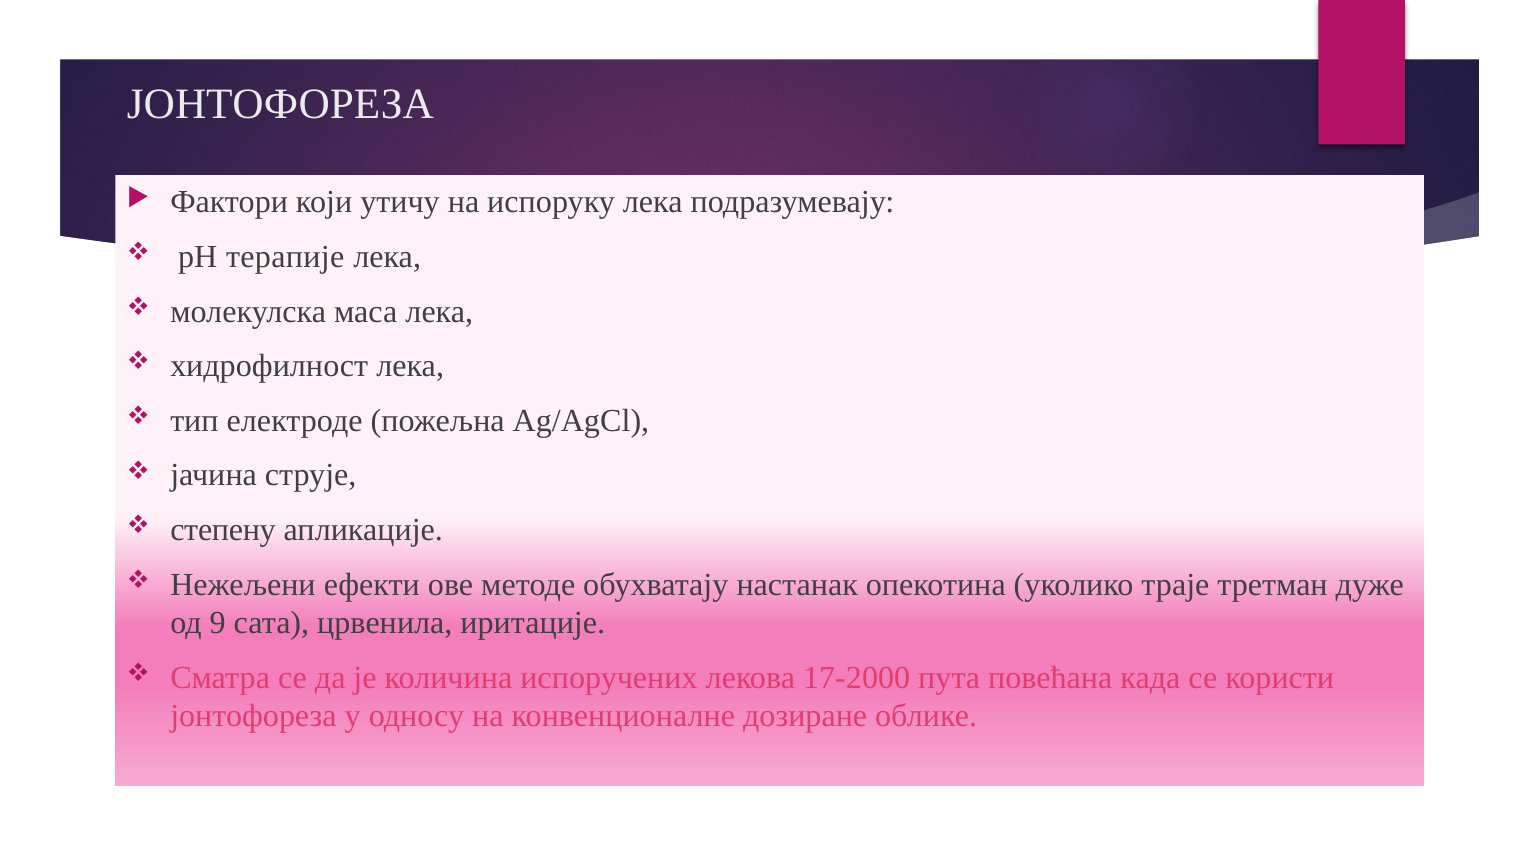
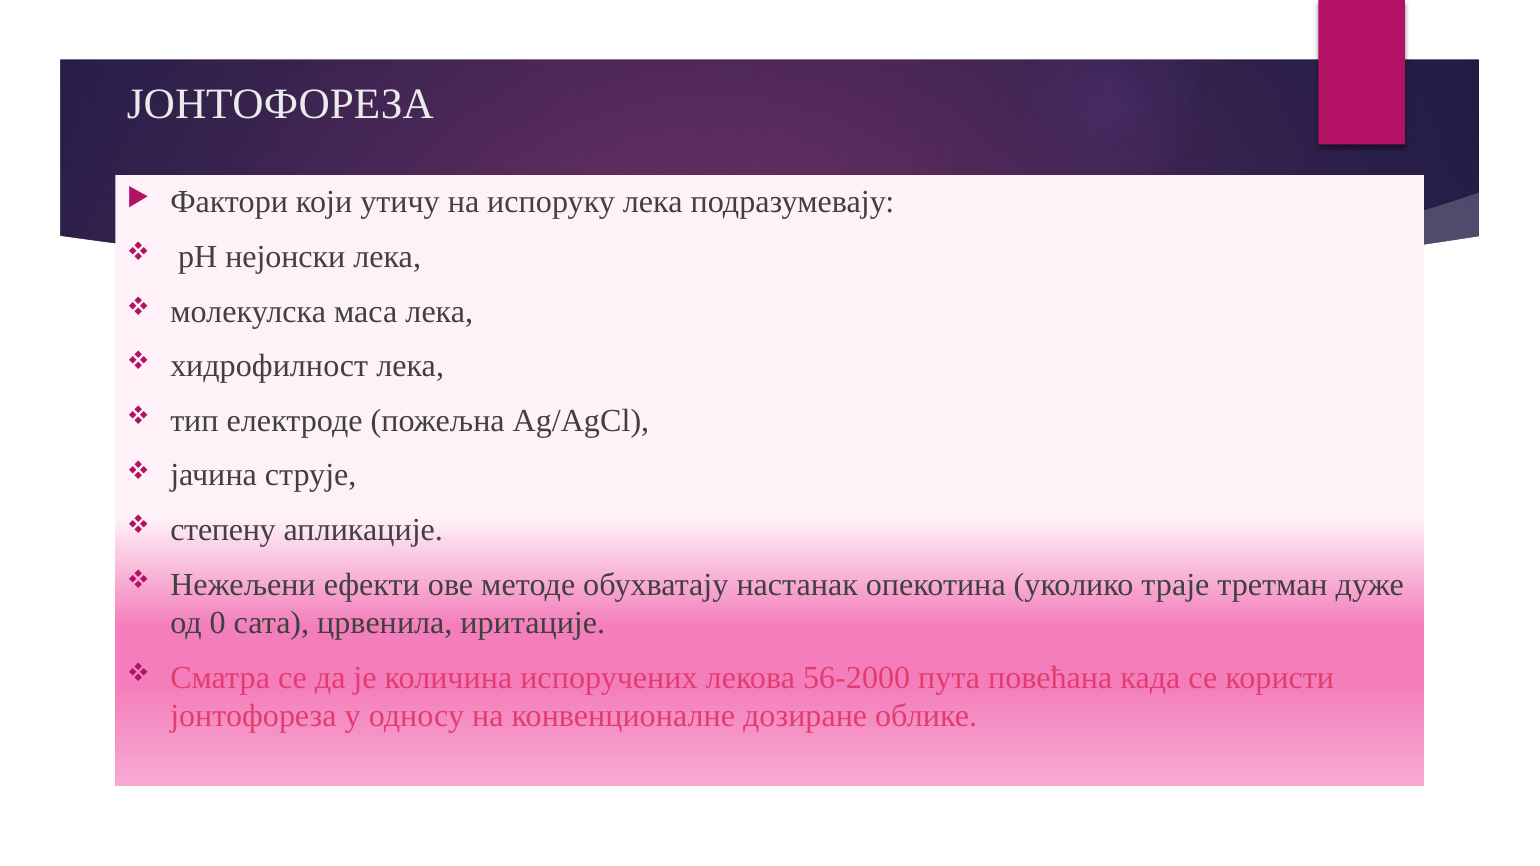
терапије: терапије -> нејонски
9: 9 -> 0
17-2000: 17-2000 -> 56-2000
